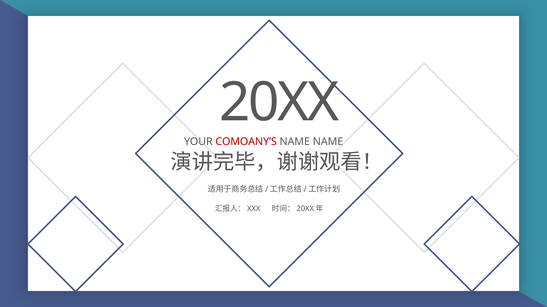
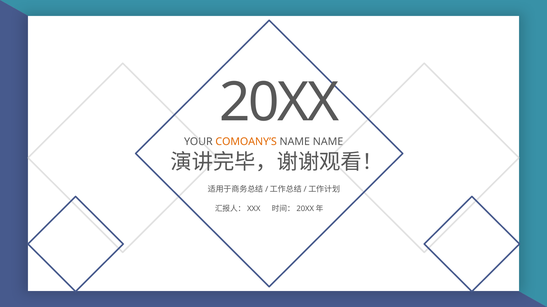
COMOANY’S colour: red -> orange
